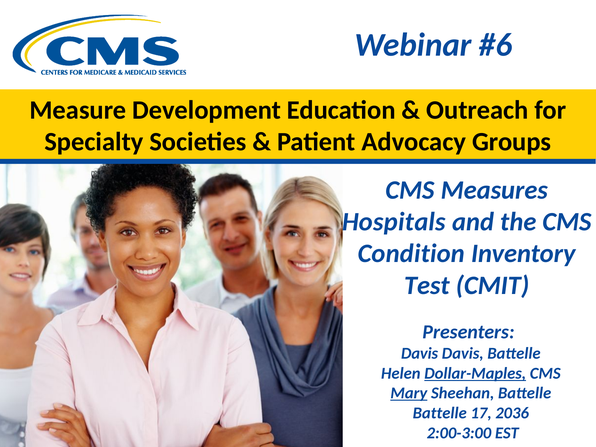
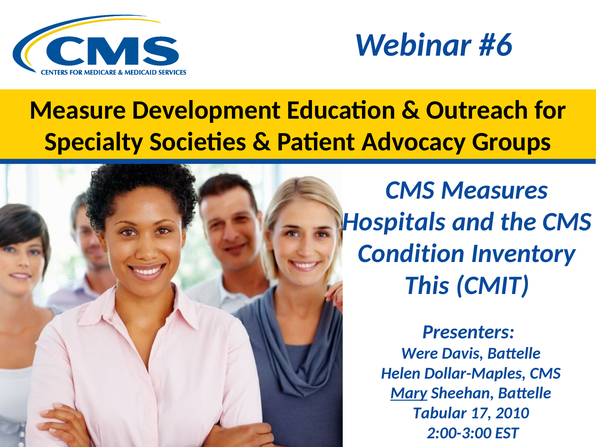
Test: Test -> This
Davis at (420, 353): Davis -> Were
Dollar-Maples underline: present -> none
Battelle at (440, 413): Battelle -> Tabular
2036: 2036 -> 2010
